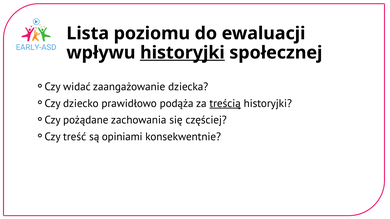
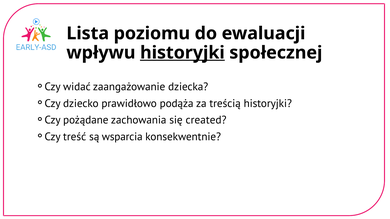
treścią underline: present -> none
częściej: częściej -> created
opiniami: opiniami -> wsparcia
